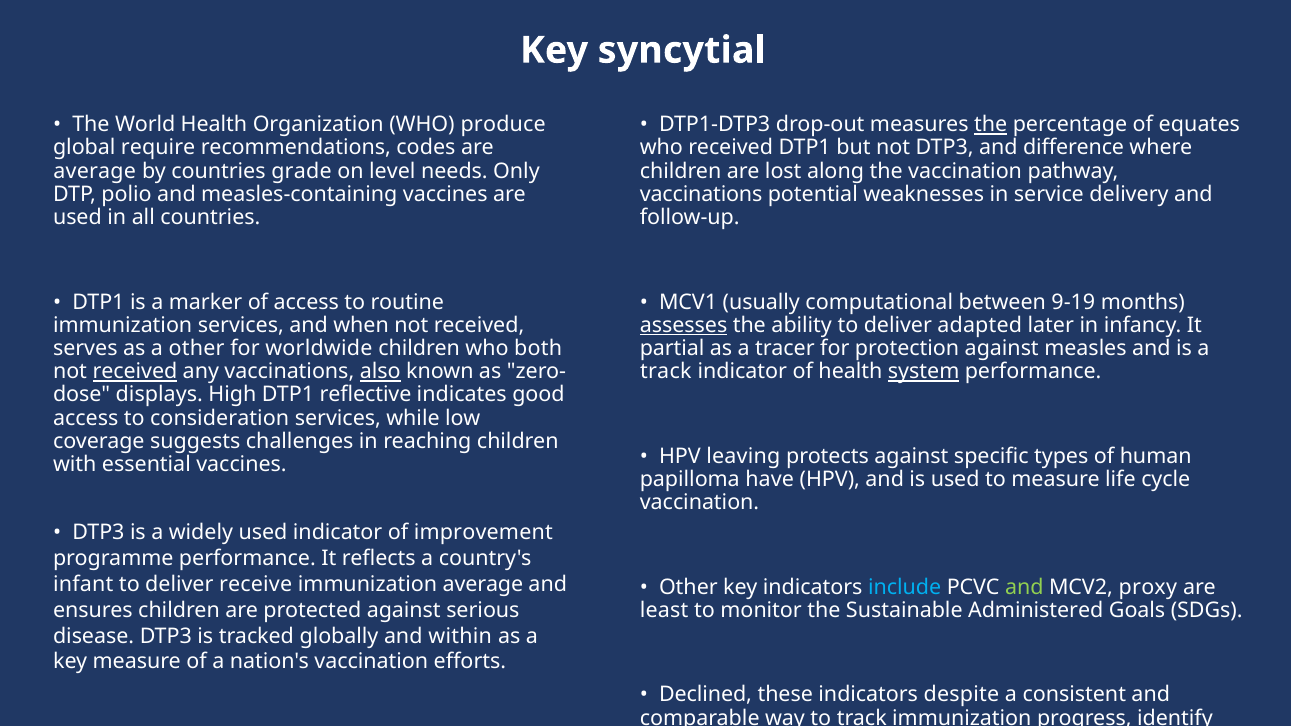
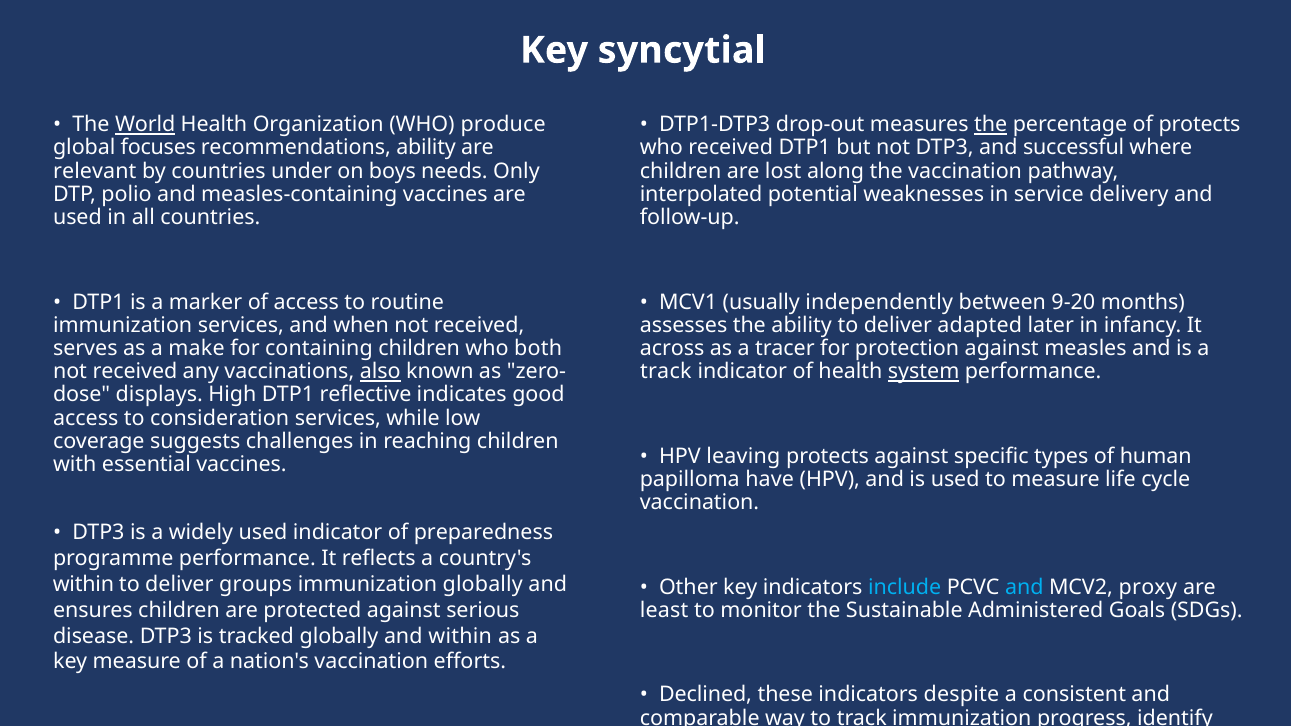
World underline: none -> present
of equates: equates -> protects
require: require -> focuses
recommendations codes: codes -> ability
difference: difference -> successful
average at (95, 171): average -> relevant
countries grade: grade -> under
level: level -> boys
vaccinations at (701, 194): vaccinations -> interpolated
computational: computational -> independently
9-19: 9-19 -> 9-20
assesses underline: present -> none
a other: other -> make
worldwide: worldwide -> containing
partial: partial -> across
received at (135, 372) underline: present -> none
improvement: improvement -> preparedness
infant at (83, 585): infant -> within
receive: receive -> groups
immunization average: average -> globally
and at (1024, 587) colour: light green -> light blue
